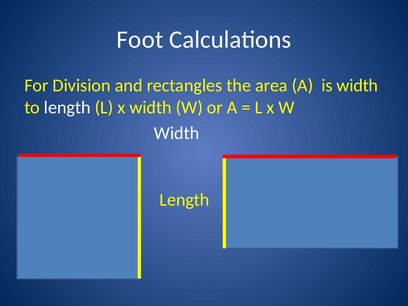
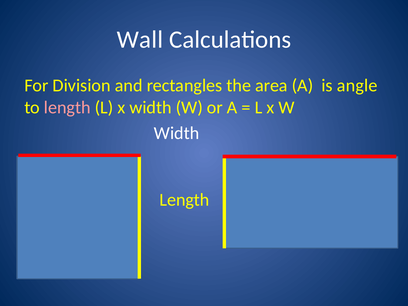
Foot: Foot -> Wall
is width: width -> angle
length at (67, 107) colour: white -> pink
